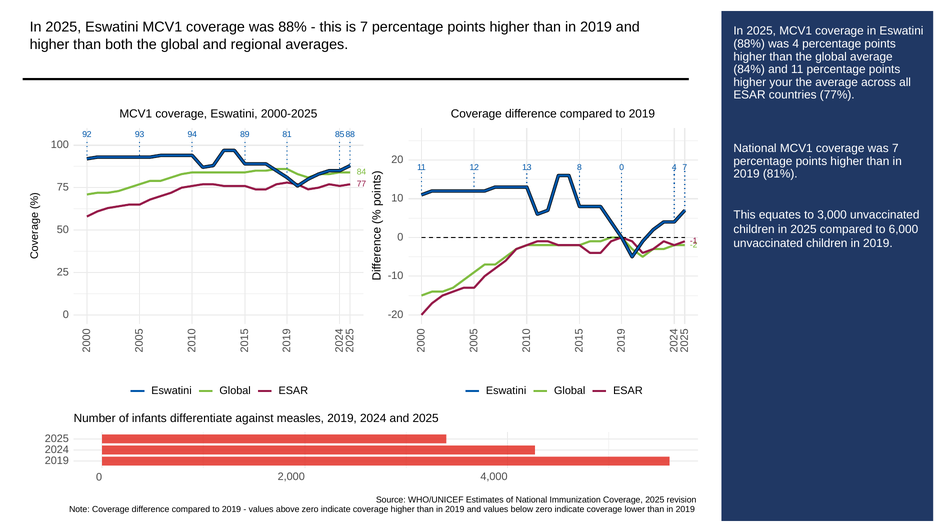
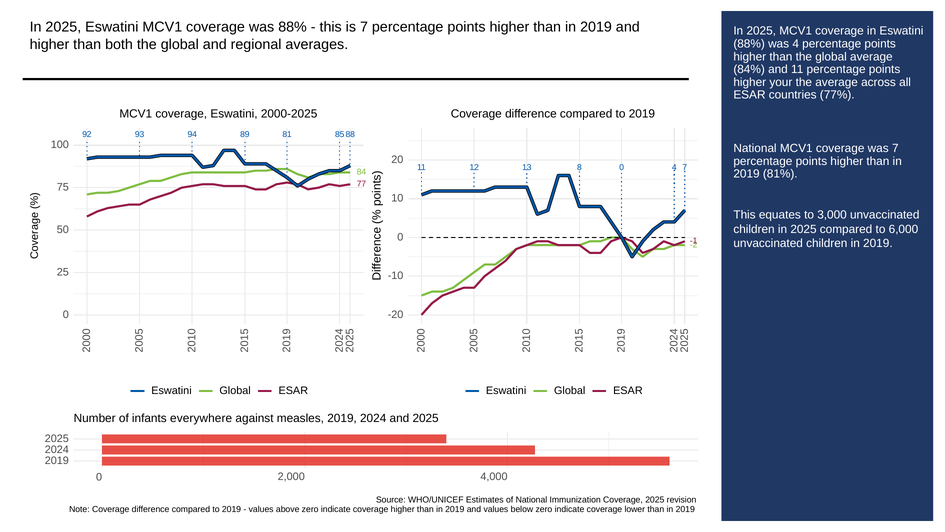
differentiate: differentiate -> everywhere
